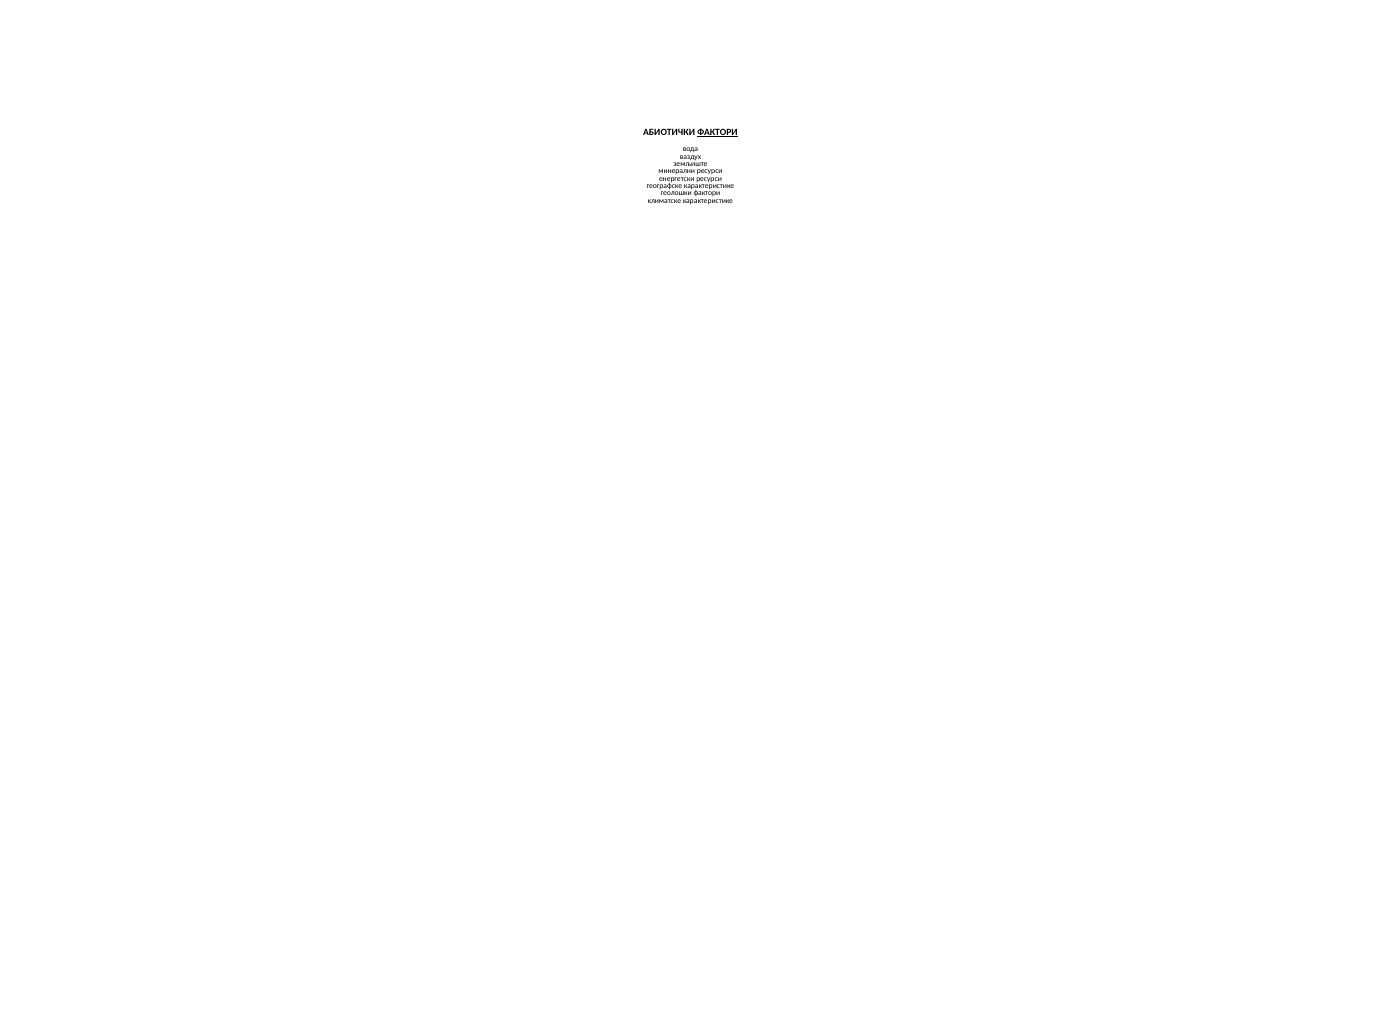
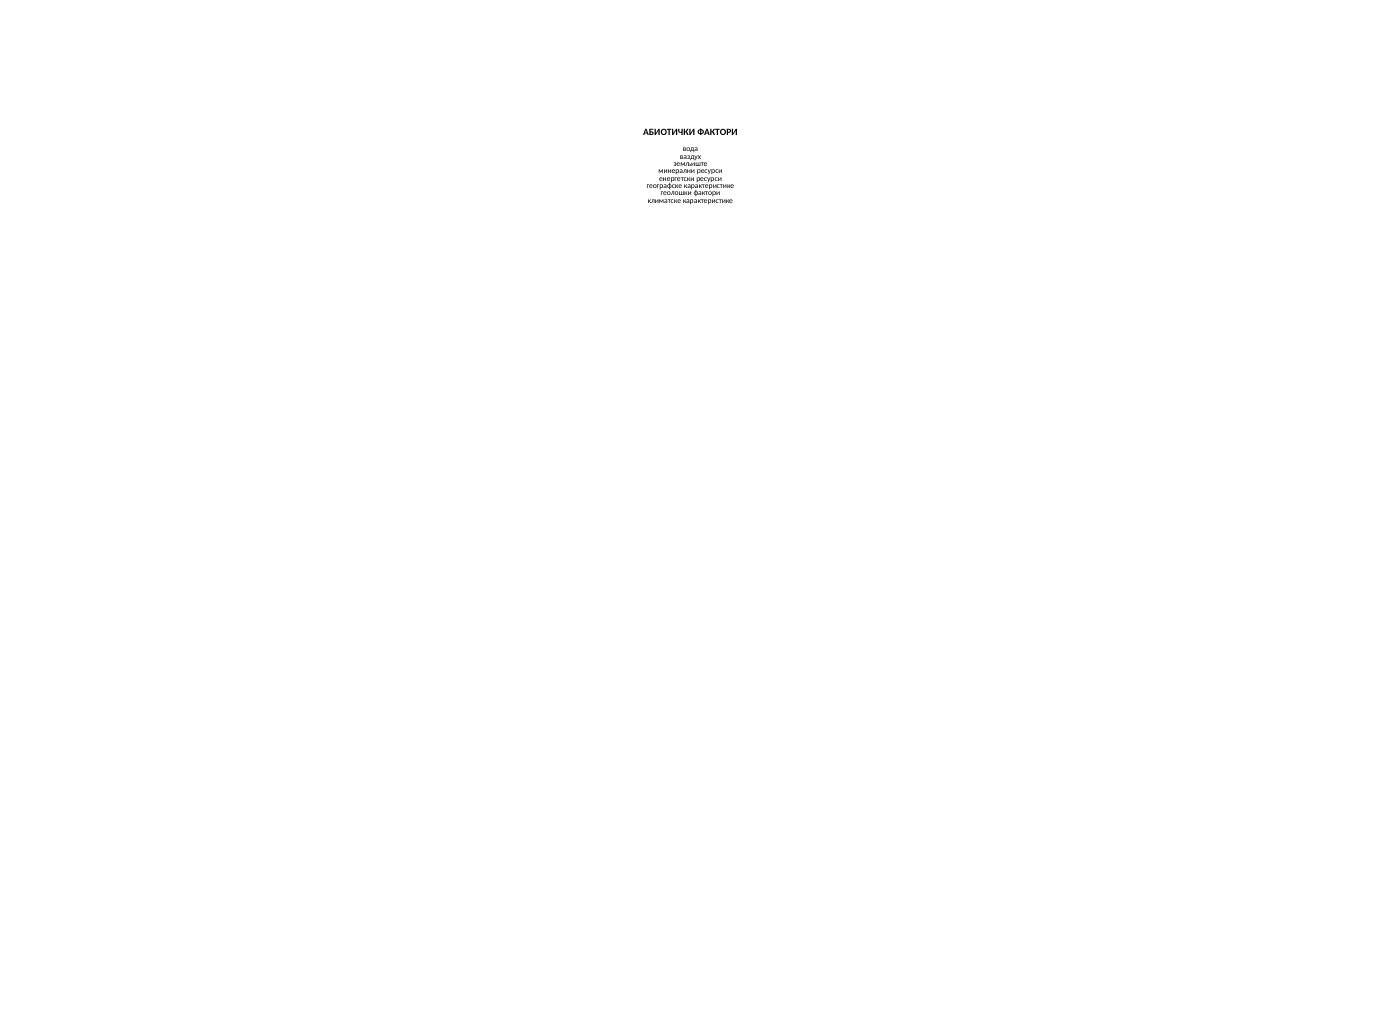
ФАКТОРИ at (717, 132) underline: present -> none
